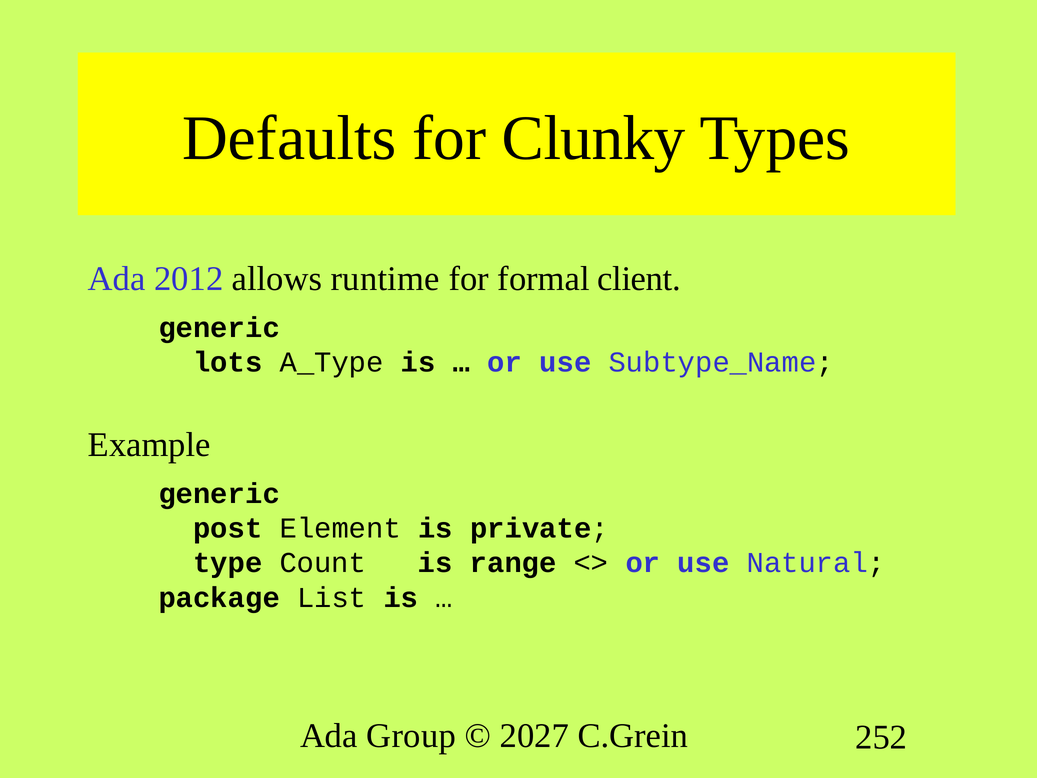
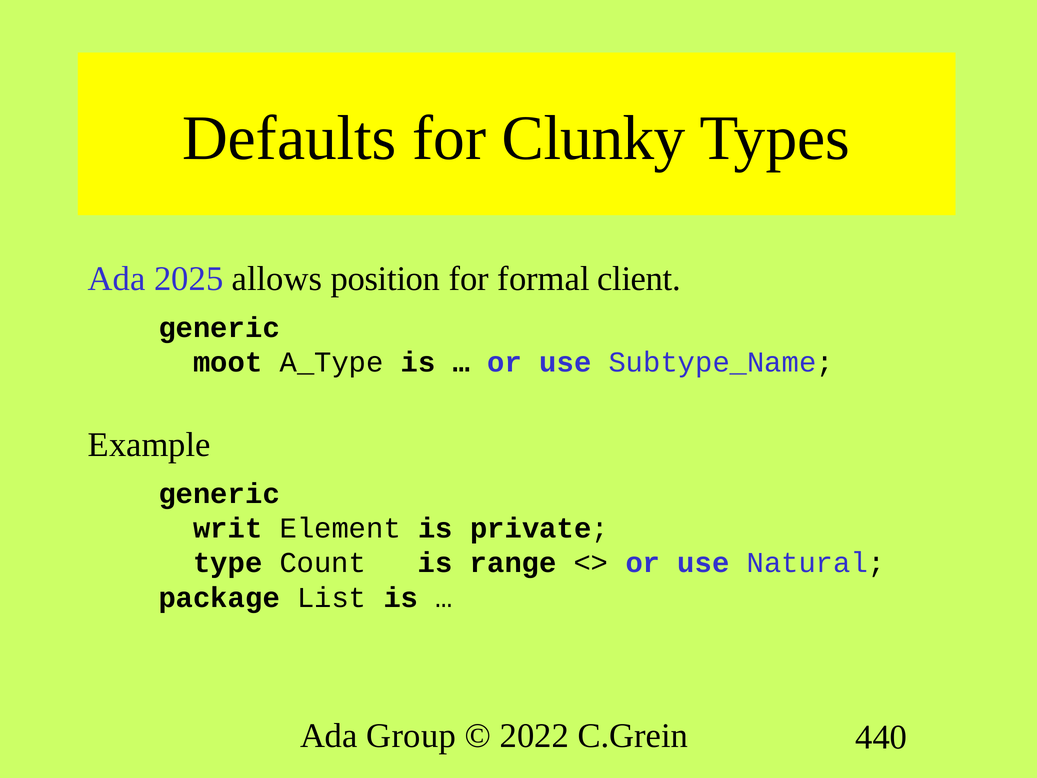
2012: 2012 -> 2025
runtime: runtime -> position
lots: lots -> moot
post: post -> writ
2027: 2027 -> 2022
252: 252 -> 440
